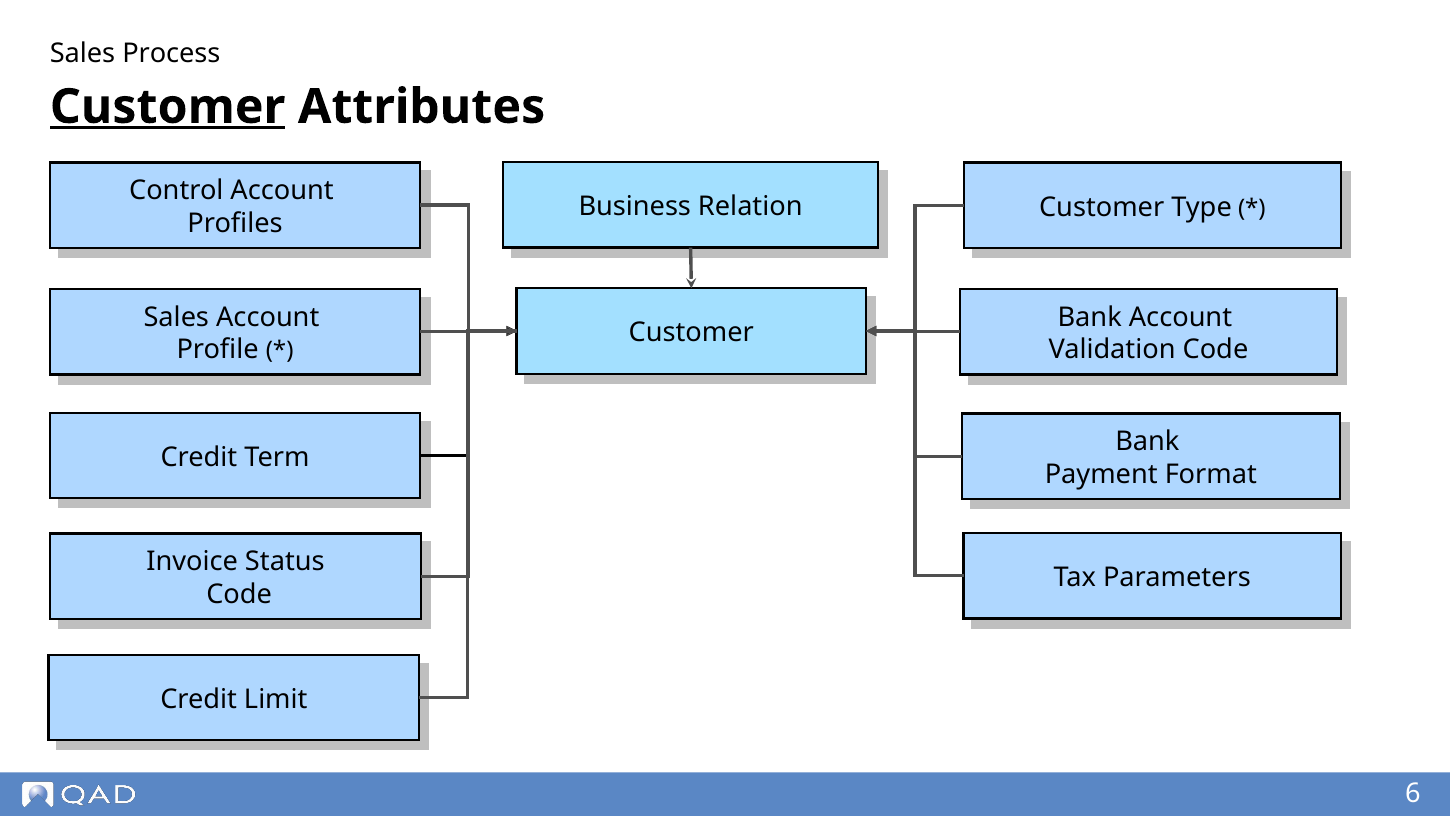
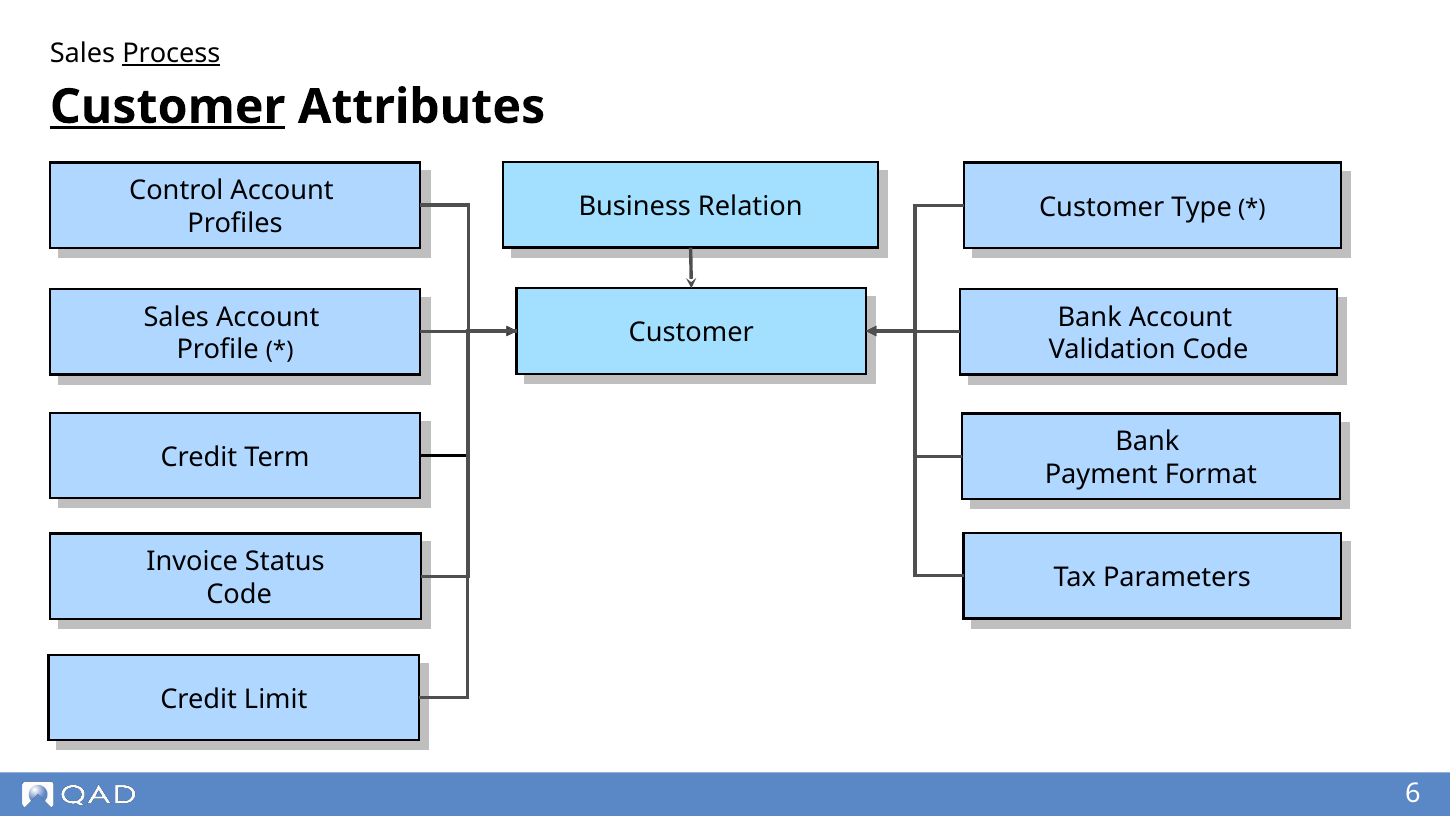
Process underline: none -> present
